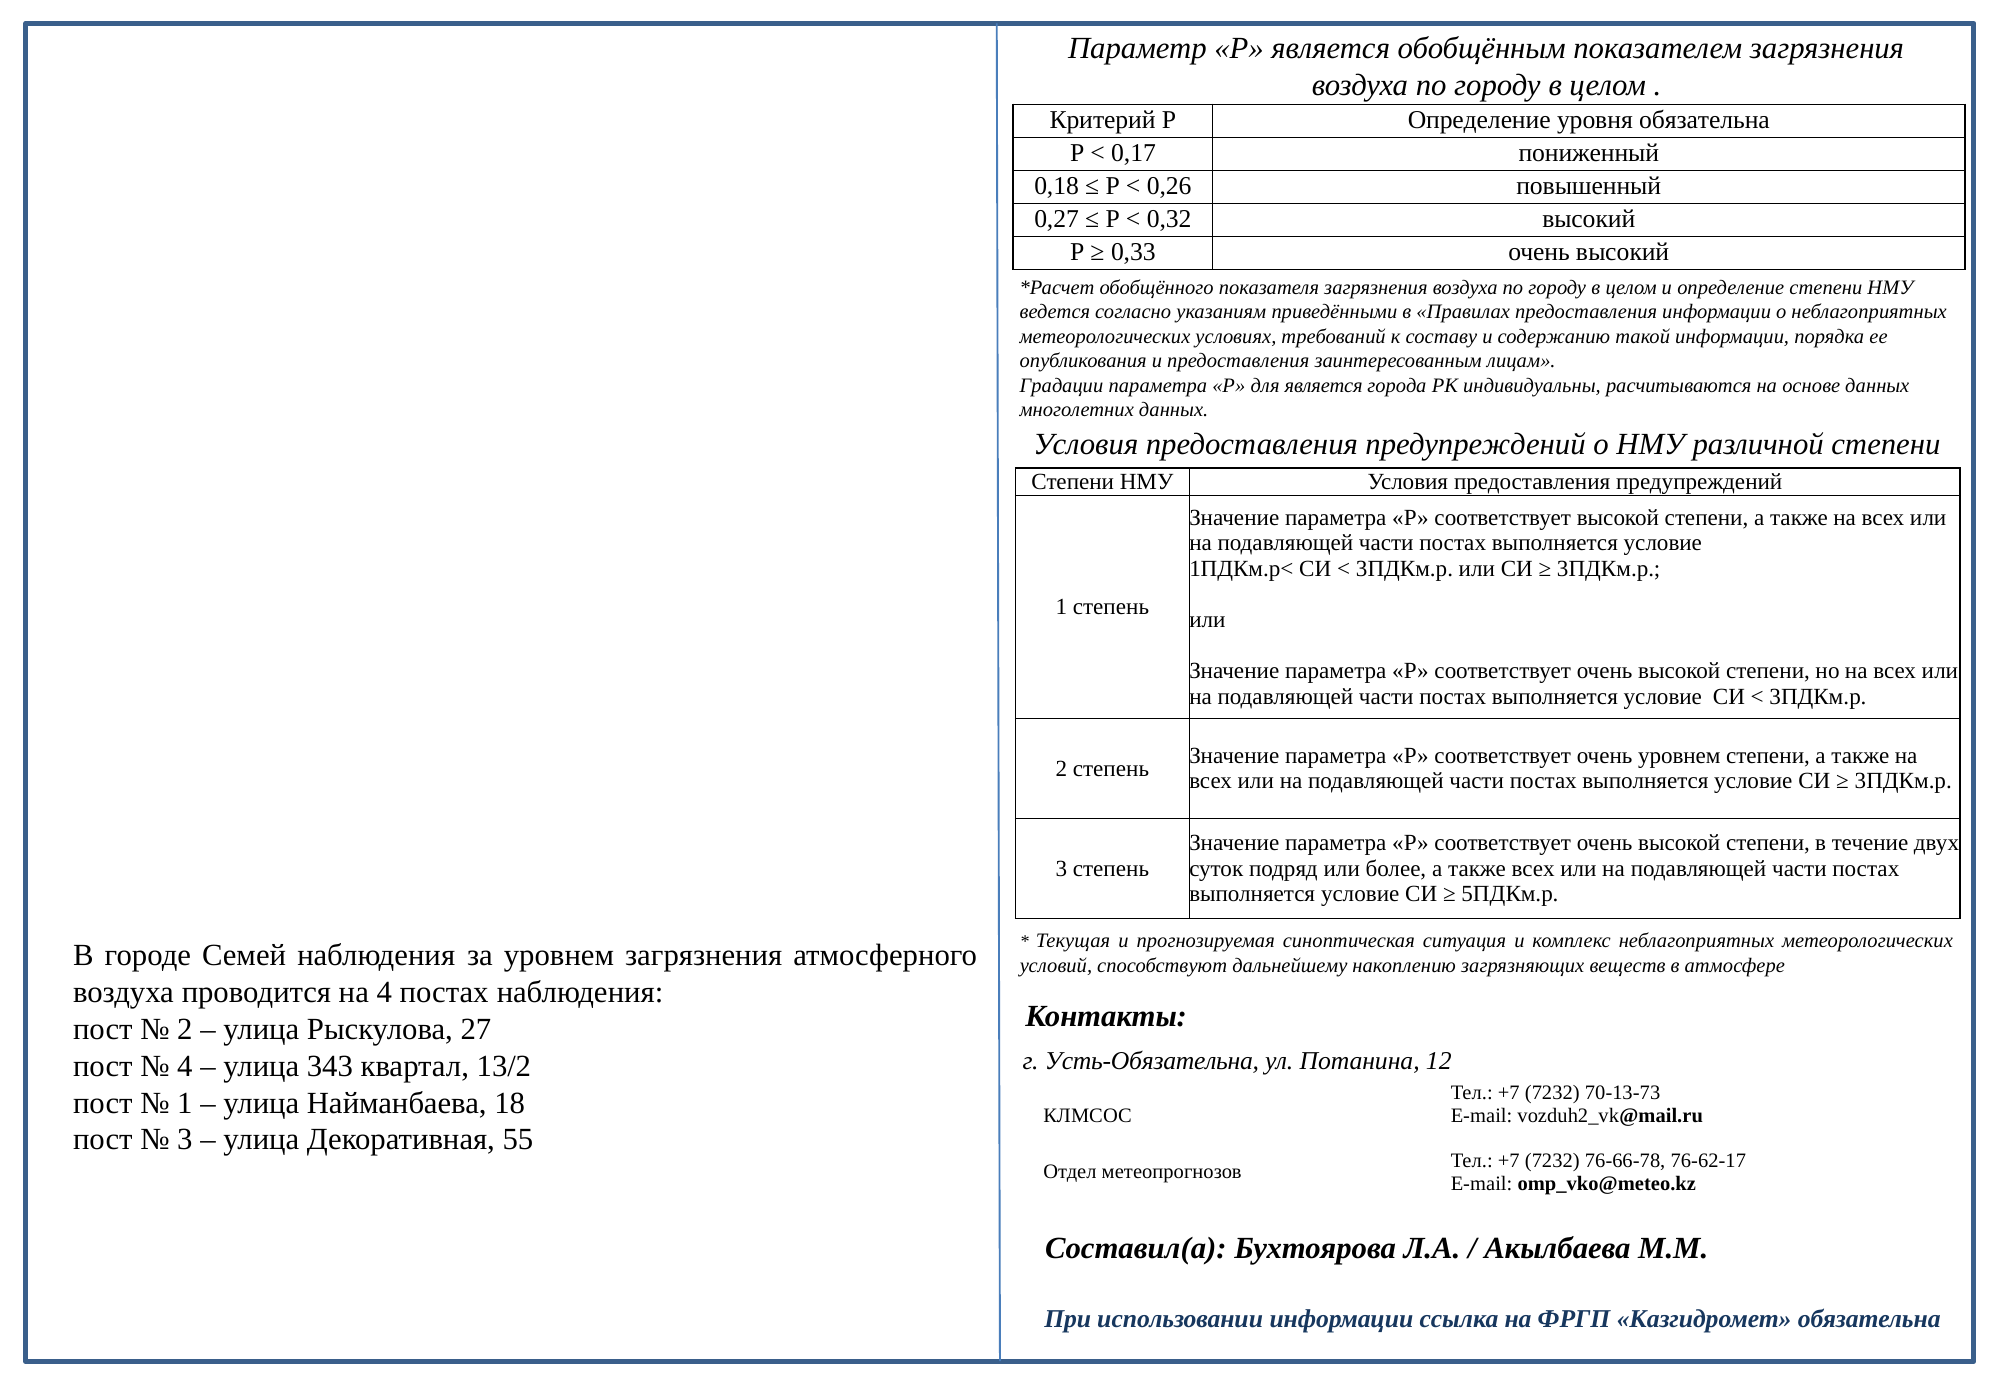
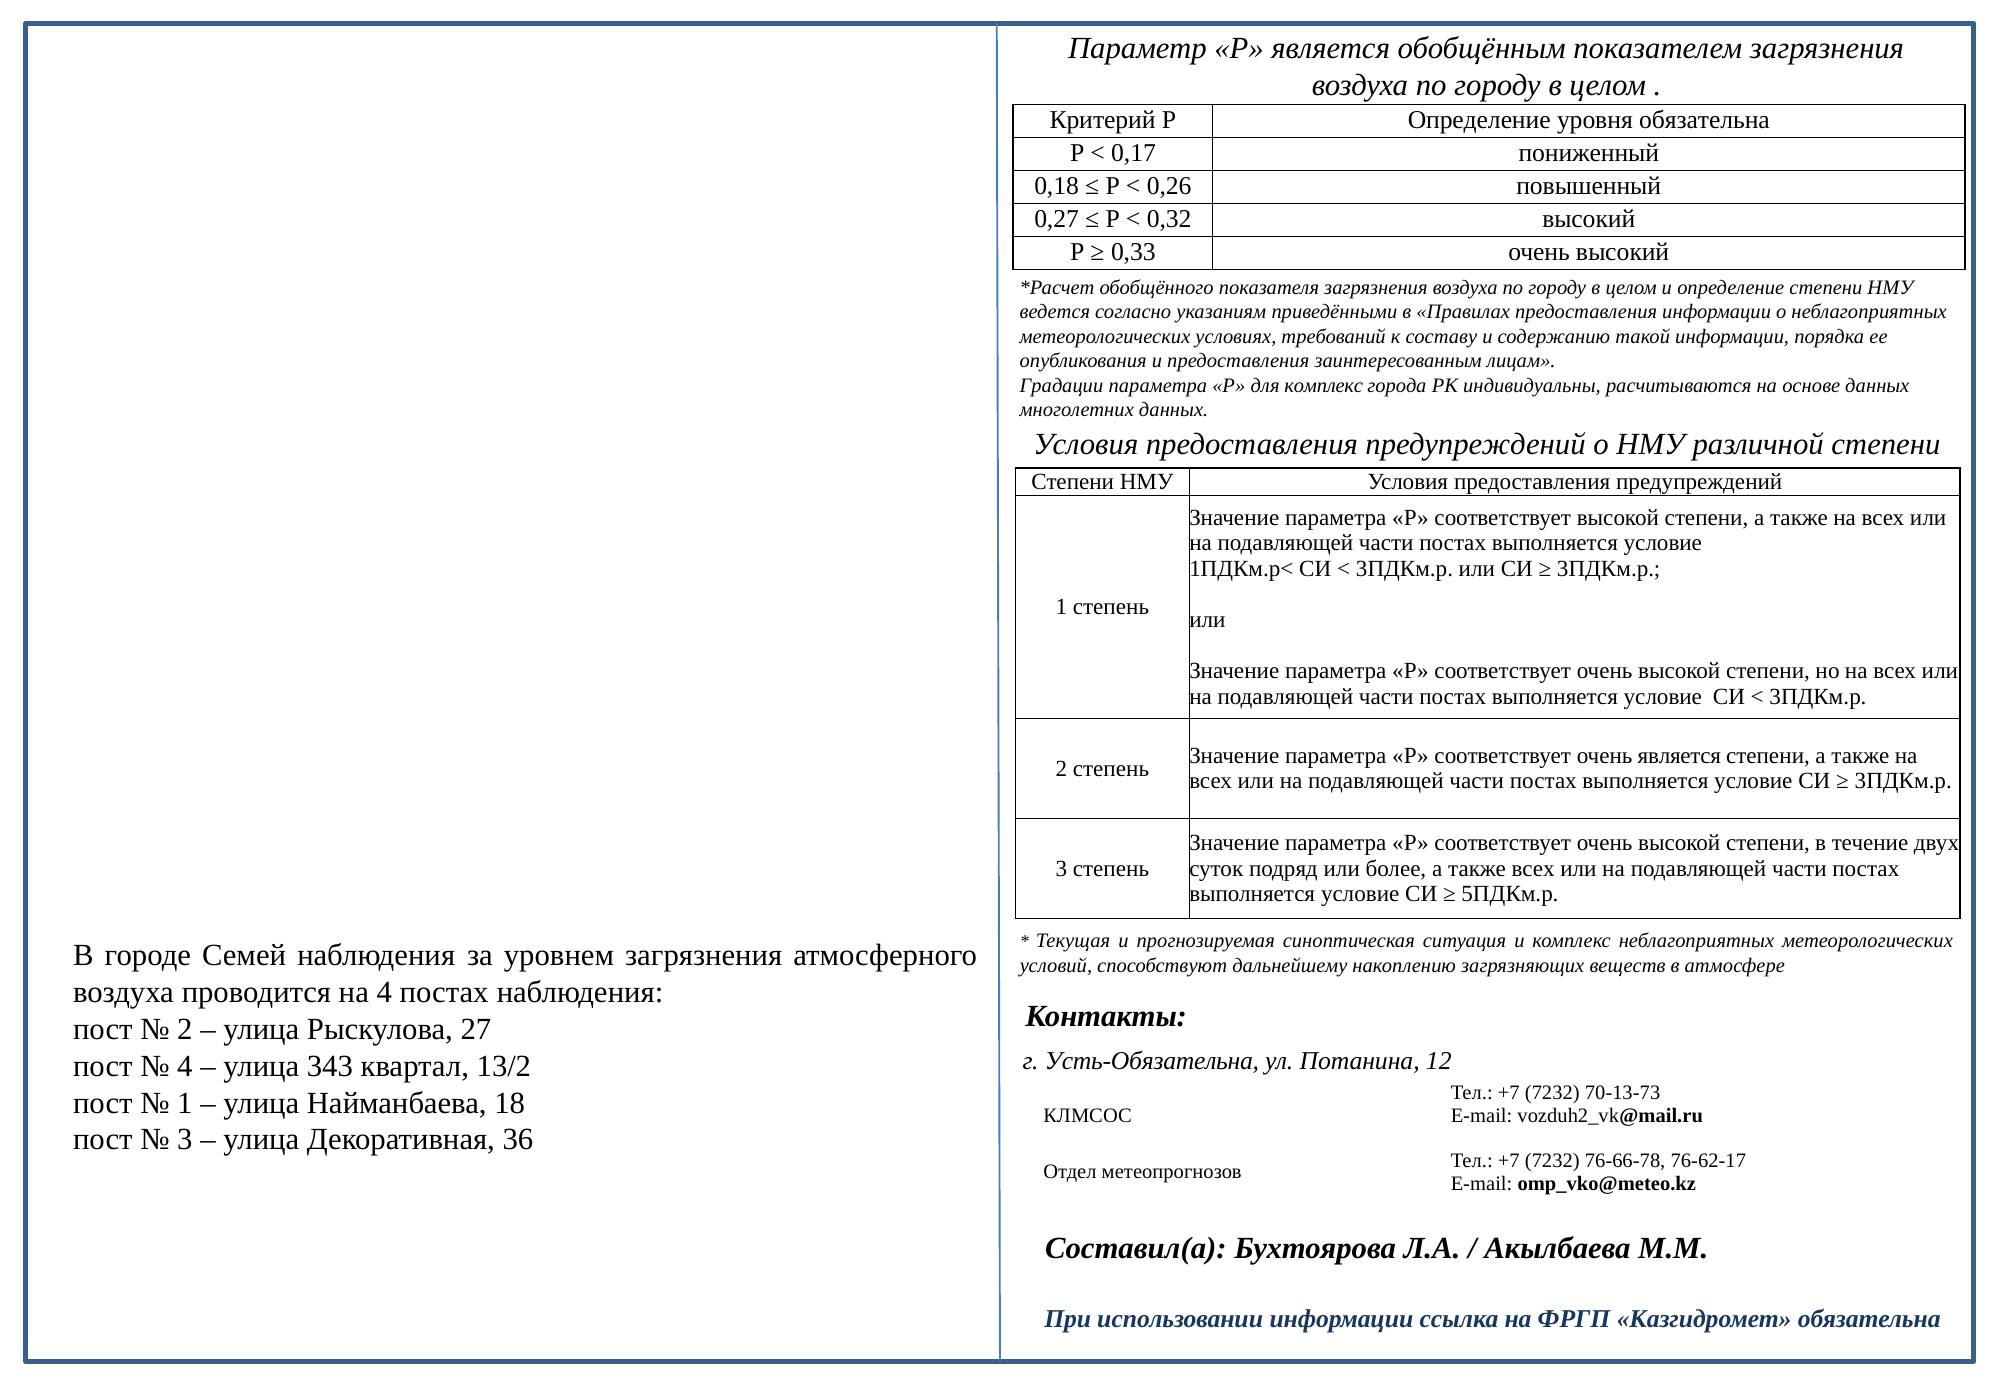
для является: является -> комплекс
очень уровнем: уровнем -> является
55: 55 -> 36
